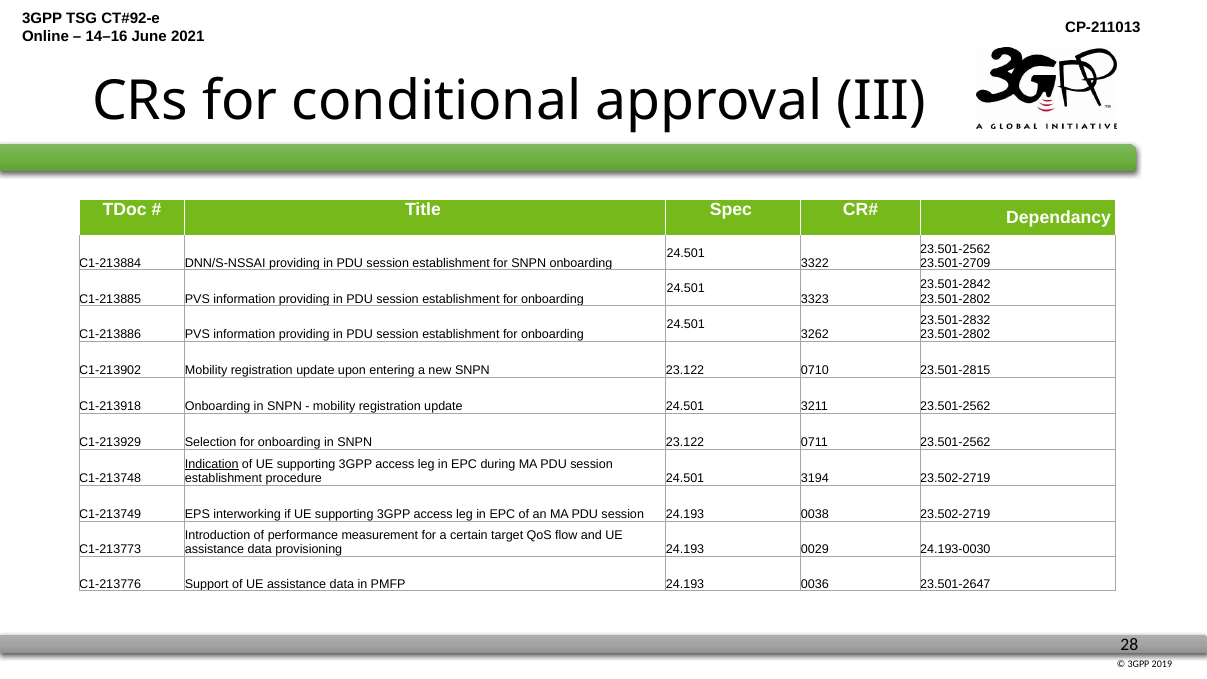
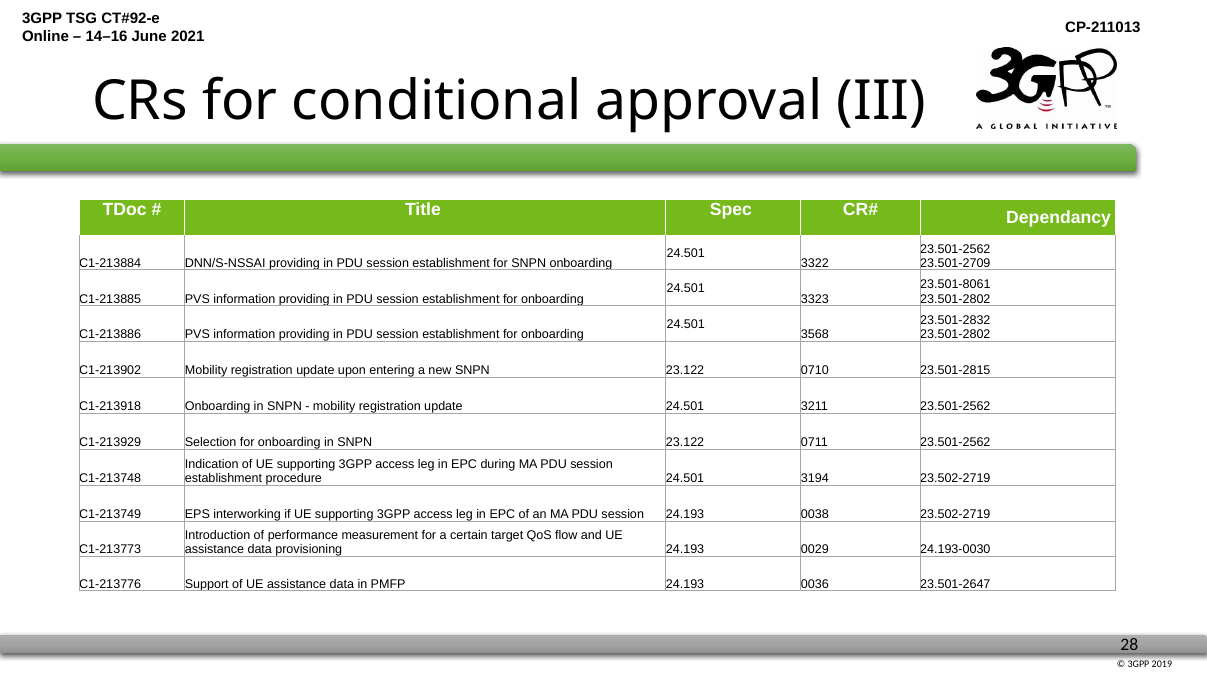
23.501-2842: 23.501-2842 -> 23.501-8061
3262: 3262 -> 3568
Indication underline: present -> none
